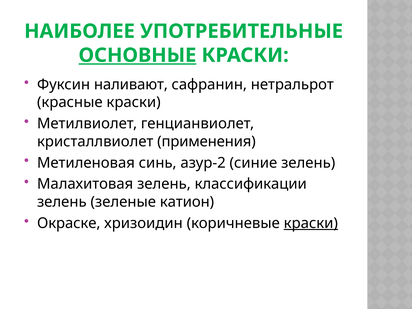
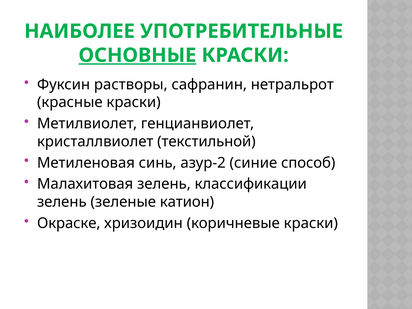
наливают: наливают -> растворы
применения: применения -> текстильной
синие зелень: зелень -> способ
краски at (311, 223) underline: present -> none
